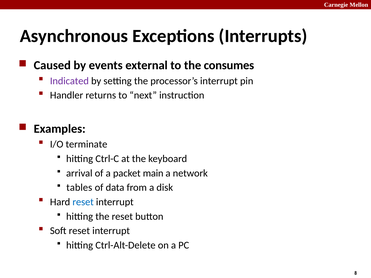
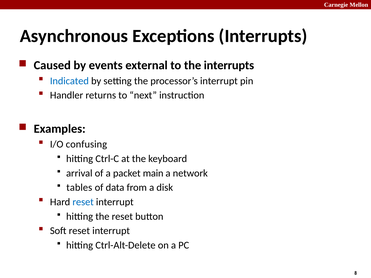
the consumes: consumes -> interrupts
Indicated colour: purple -> blue
terminate: terminate -> confusing
